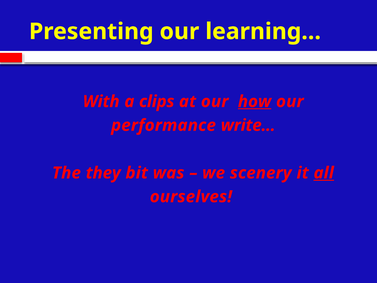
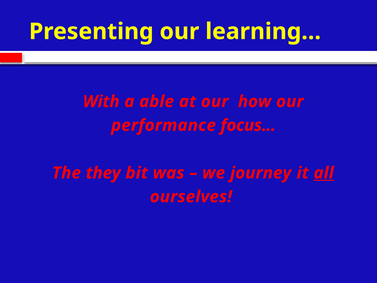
clips: clips -> able
how underline: present -> none
write…: write… -> focus…
scenery: scenery -> journey
